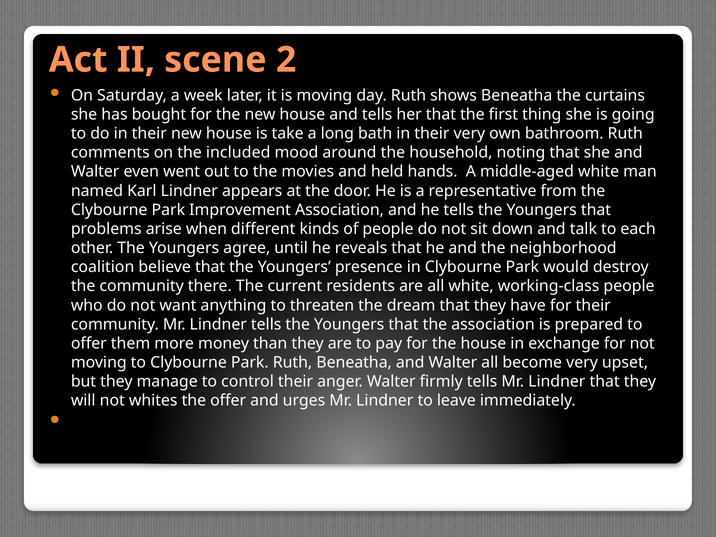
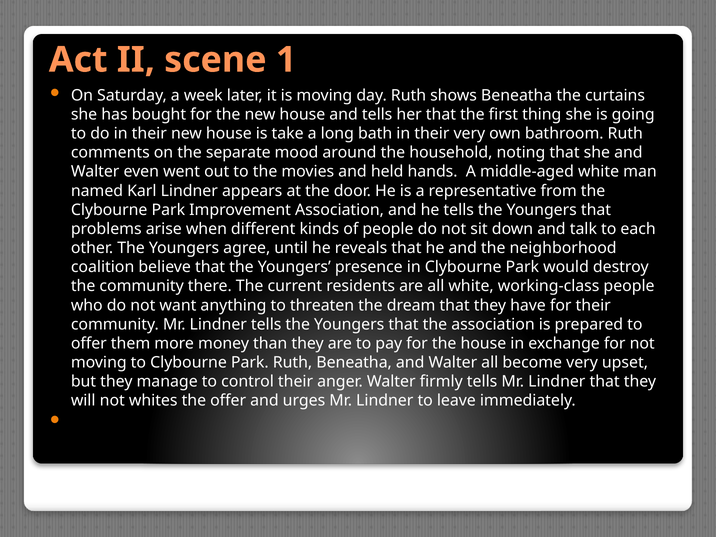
2: 2 -> 1
included: included -> separate
